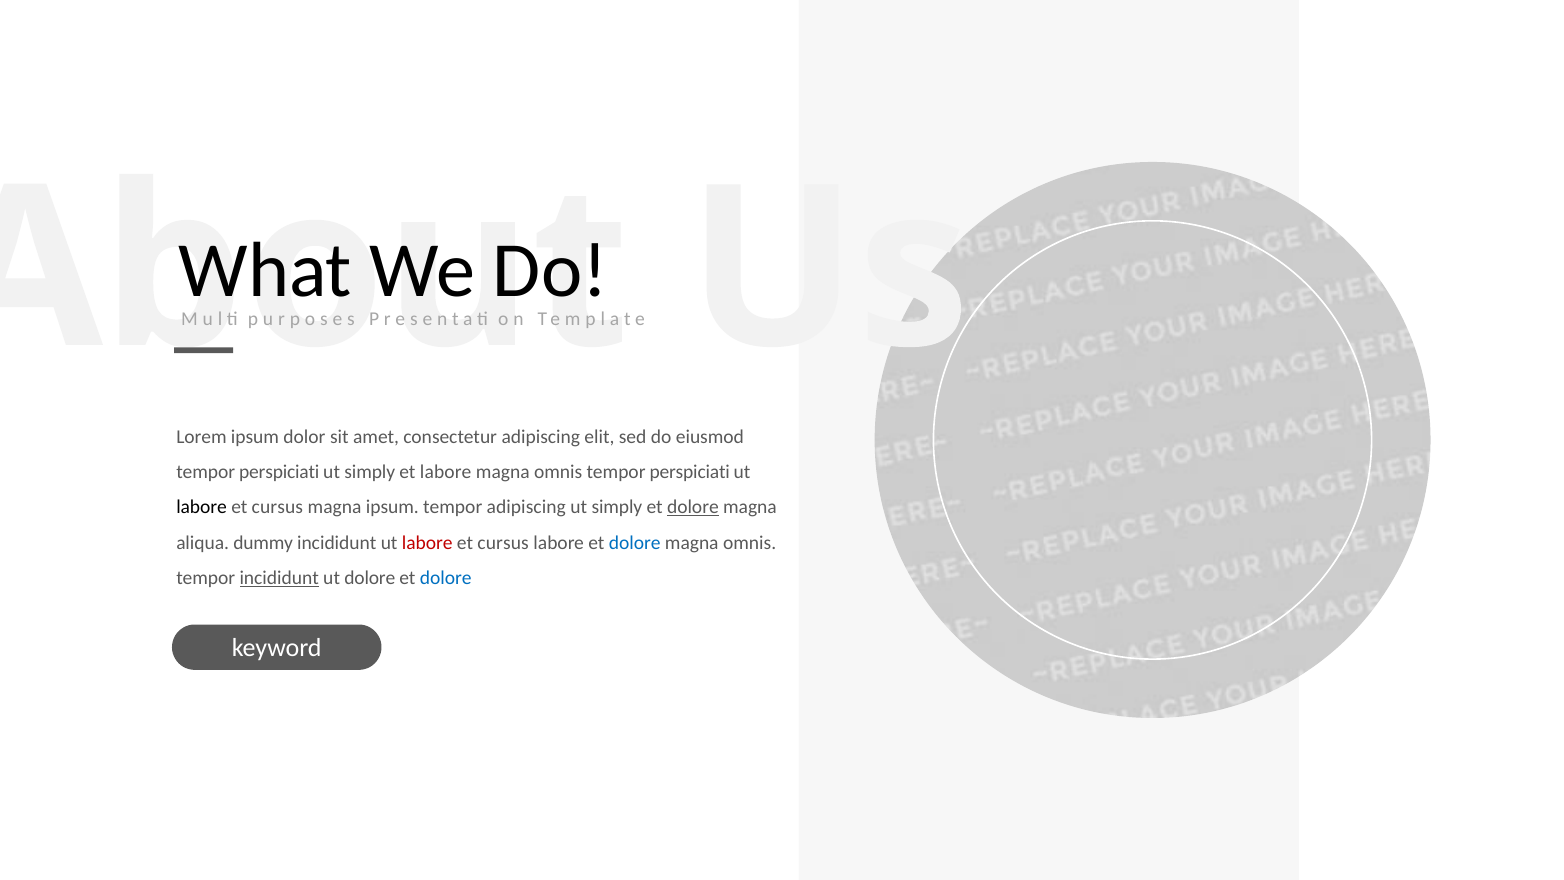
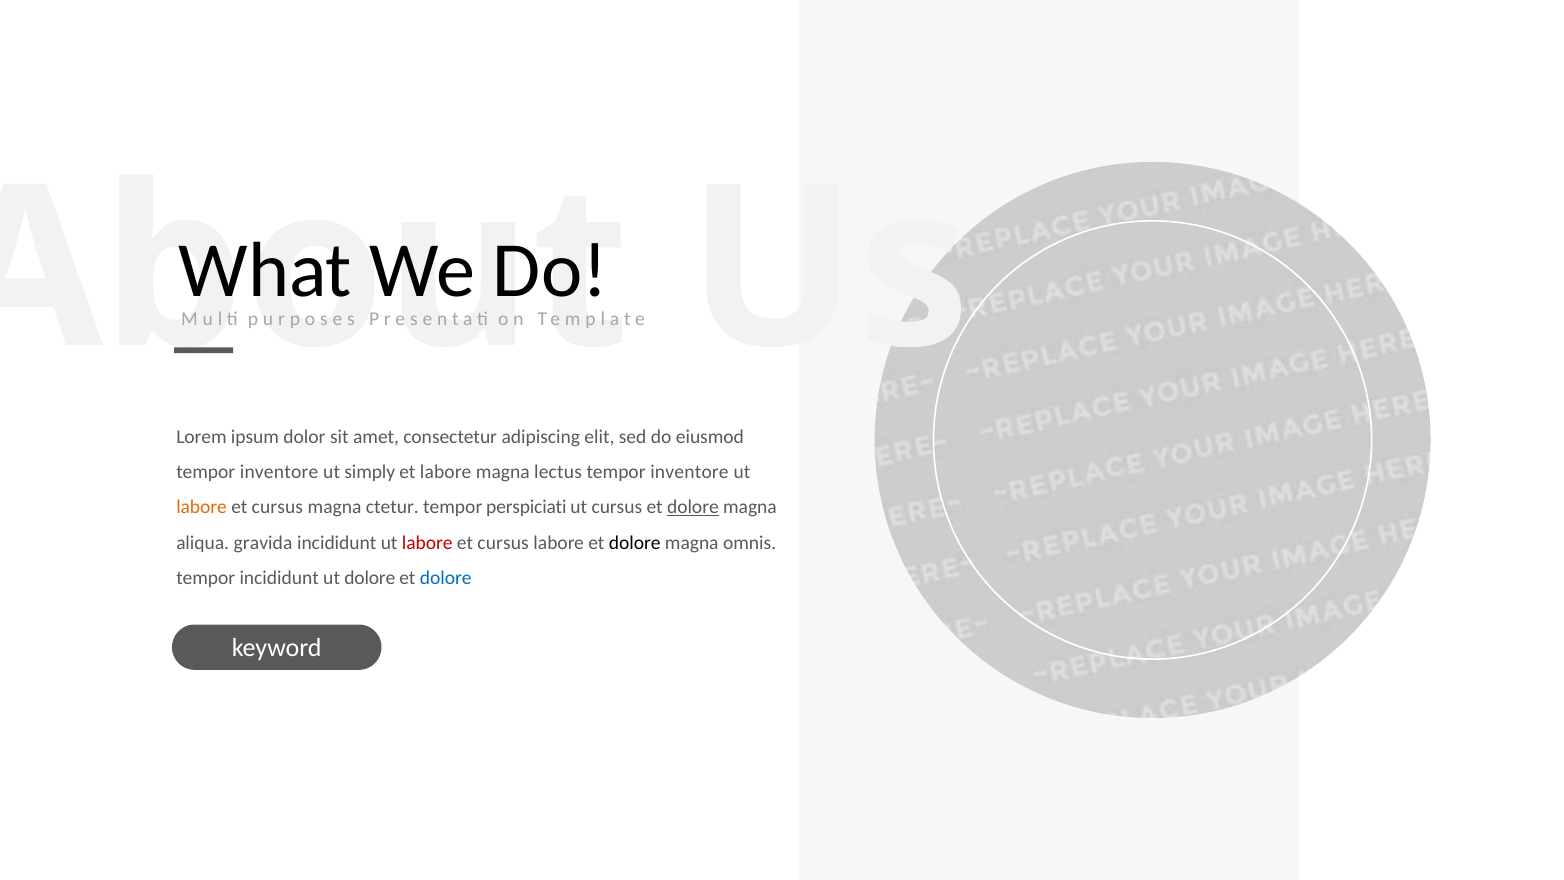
perspiciati at (279, 472): perspiciati -> inventore
omnis at (558, 472): omnis -> lectus
perspiciati at (690, 472): perspiciati -> inventore
labore at (202, 507) colour: black -> orange
magna ipsum: ipsum -> ctetur
tempor adipiscing: adipiscing -> perspiciati
simply at (617, 507): simply -> cursus
dummy: dummy -> gravida
dolore at (635, 543) colour: blue -> black
incididunt at (279, 578) underline: present -> none
